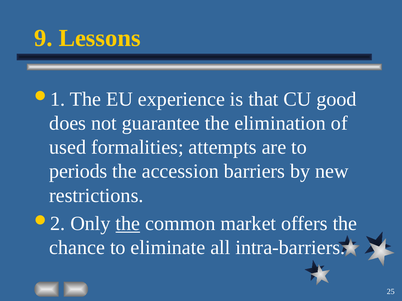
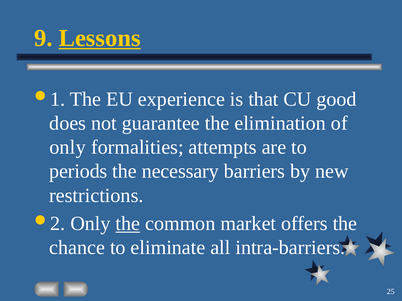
Lessons underline: none -> present
used at (68, 147): used -> only
accession: accession -> necessary
